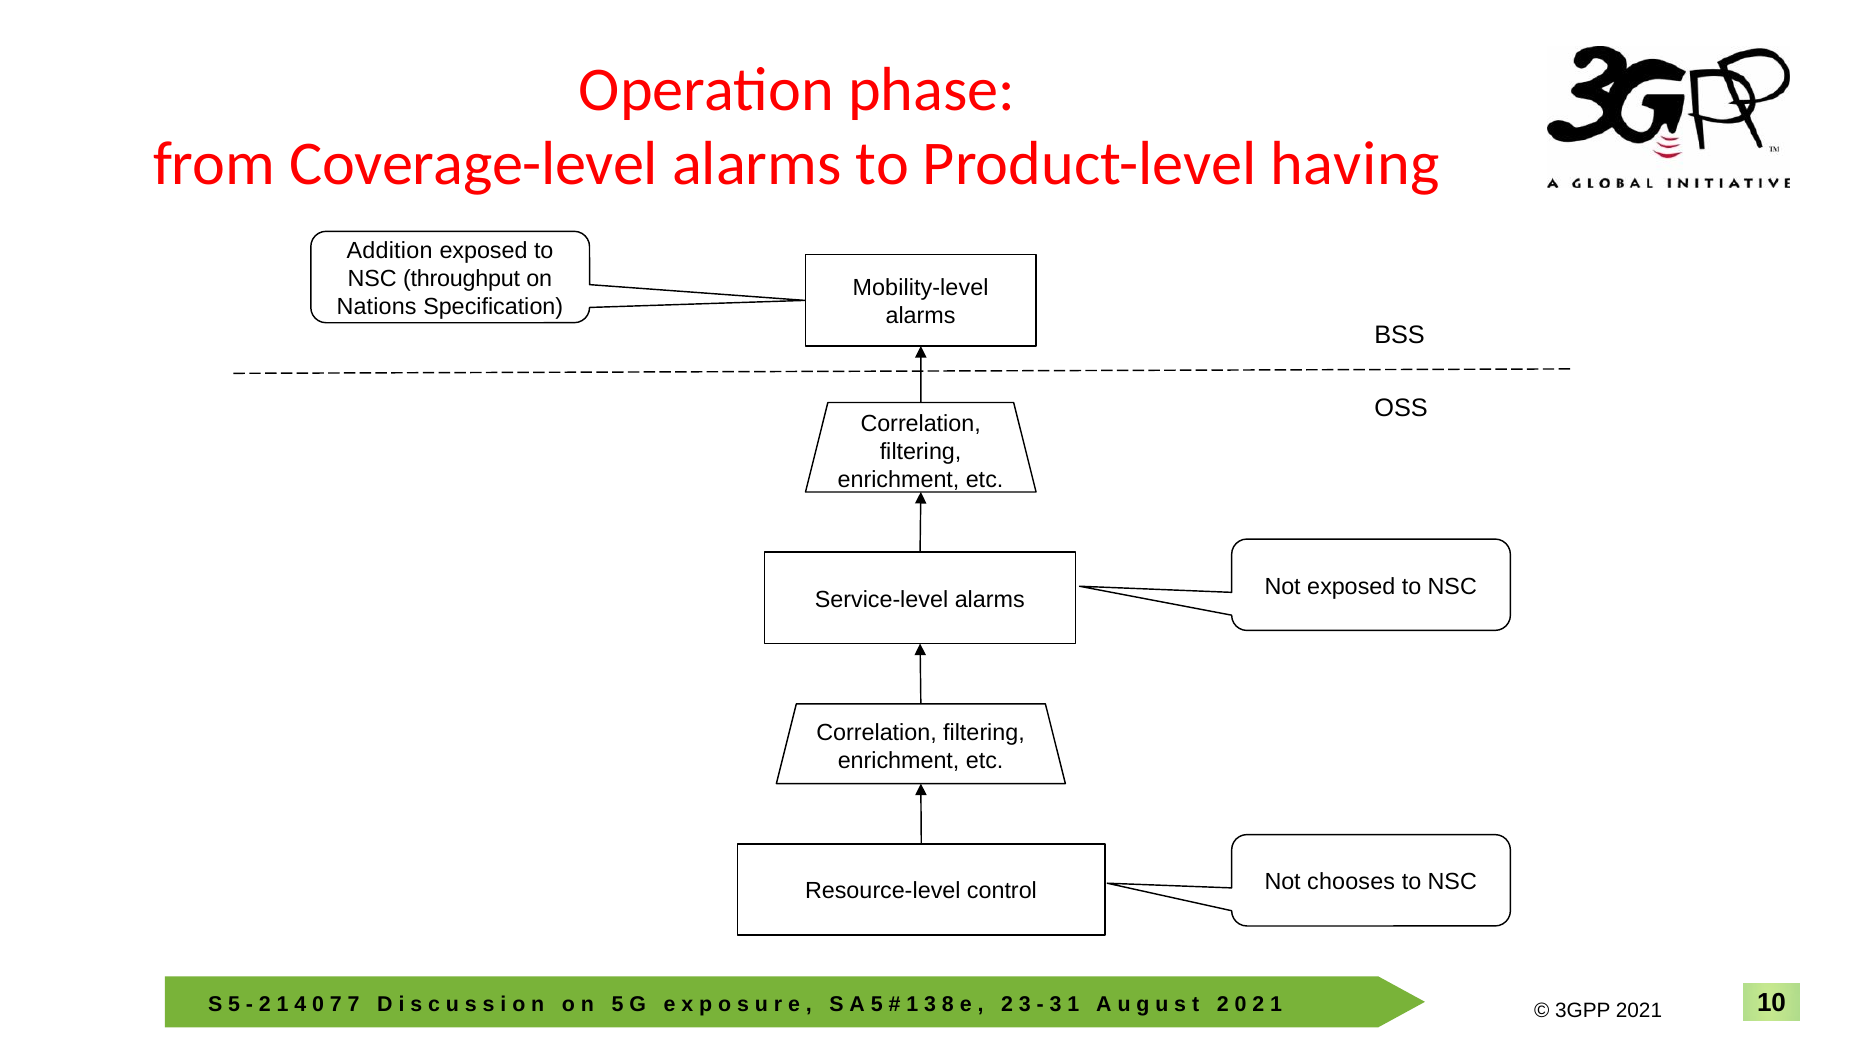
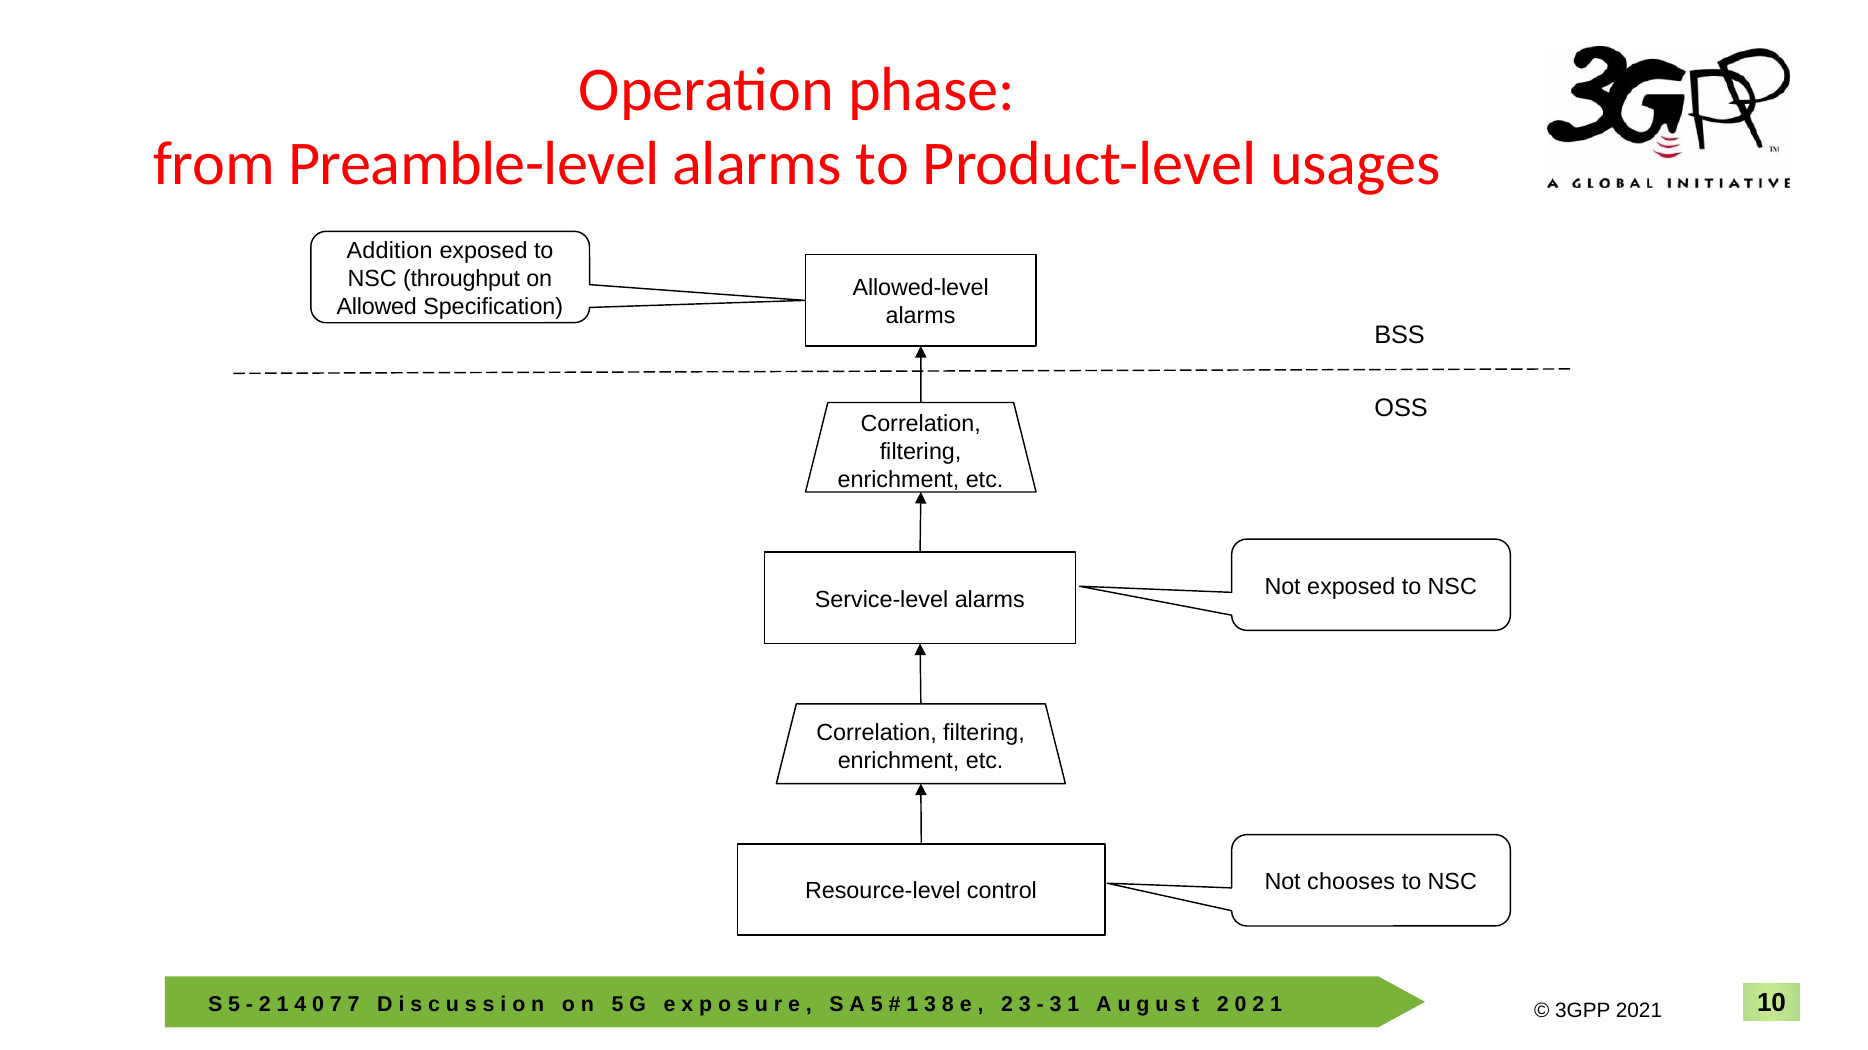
Coverage-level: Coverage-level -> Preamble-level
having: having -> usages
Mobility-level: Mobility-level -> Allowed-level
Nations: Nations -> Allowed
